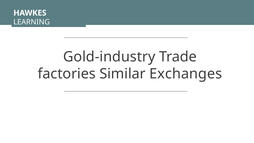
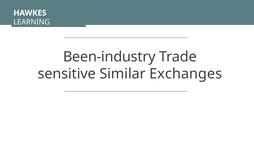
Gold-industry: Gold-industry -> Been-industry
factories: factories -> sensitive
